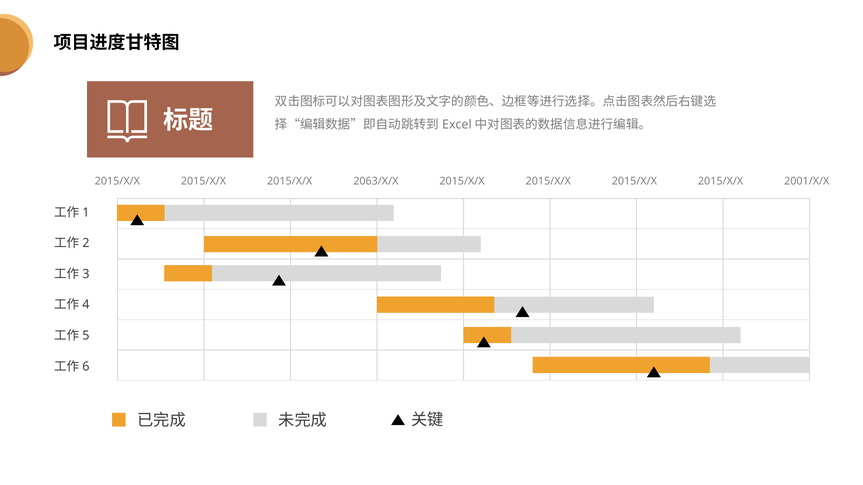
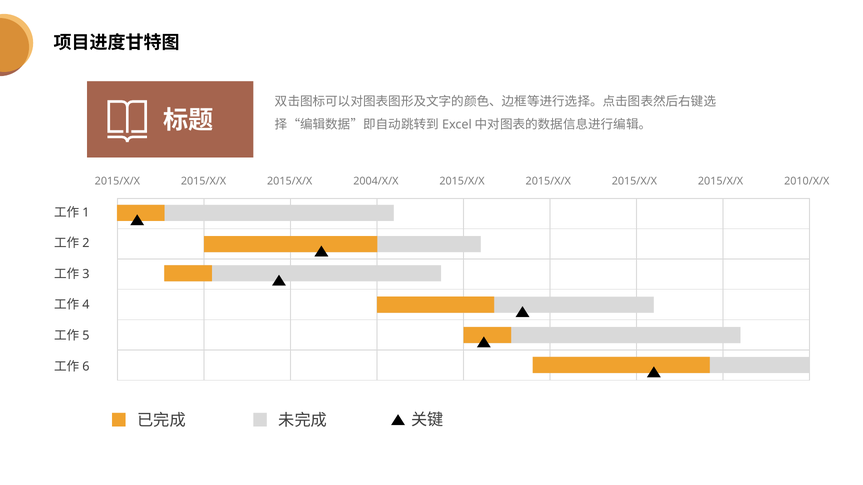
2063/X/X: 2063/X/X -> 2004/X/X
2001/X/X: 2001/X/X -> 2010/X/X
